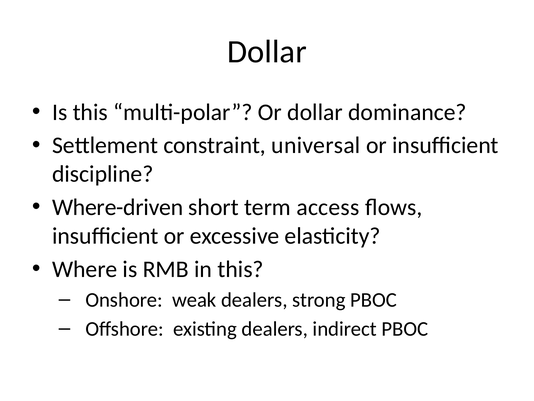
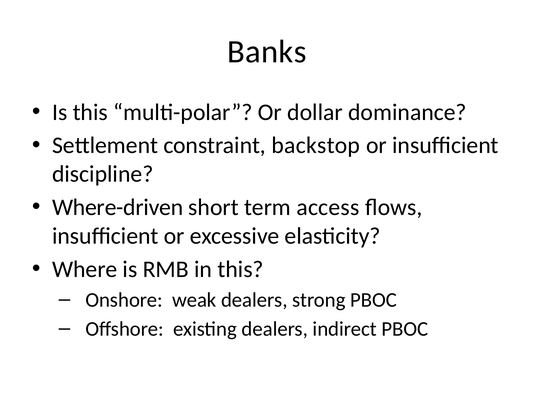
Dollar at (267, 52): Dollar -> Banks
universal: universal -> backstop
